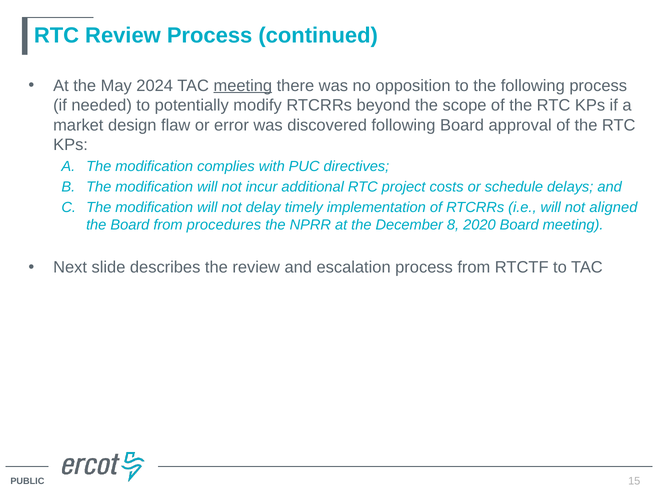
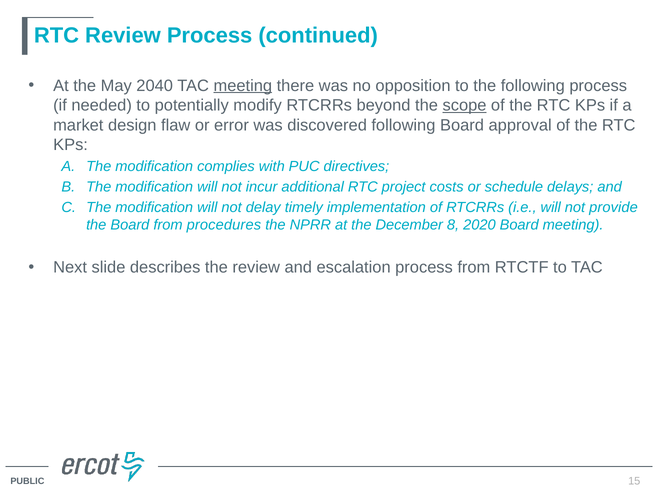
2024: 2024 -> 2040
scope underline: none -> present
aligned: aligned -> provide
